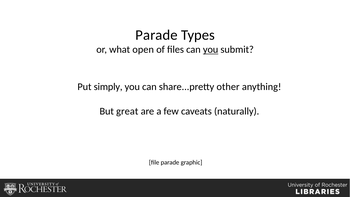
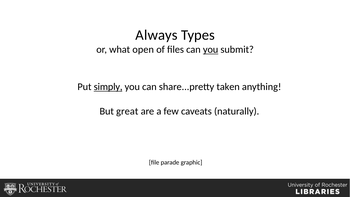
Parade at (157, 35): Parade -> Always
simply underline: none -> present
other: other -> taken
